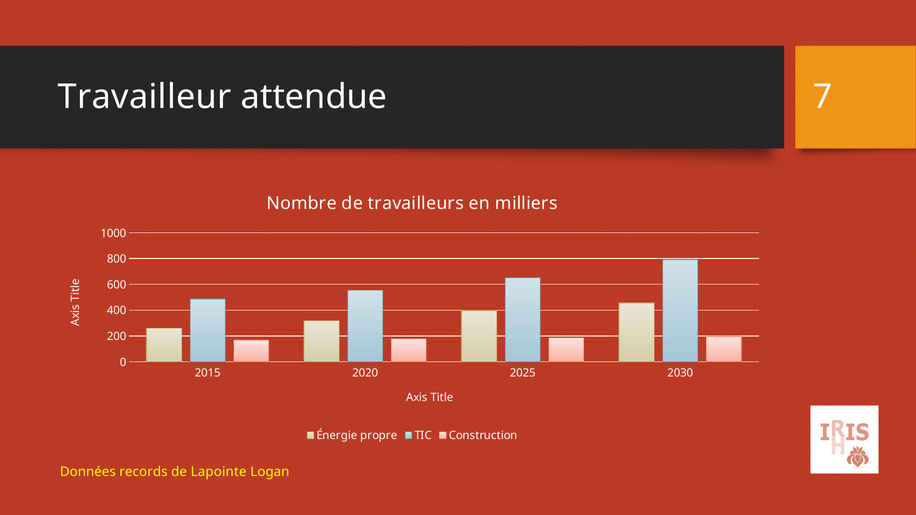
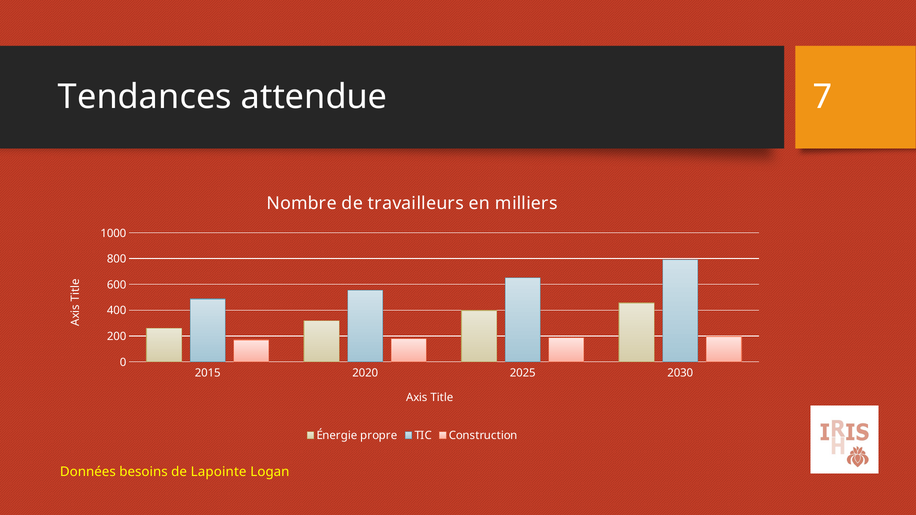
Travailleur: Travailleur -> Tendances
records: records -> besoins
